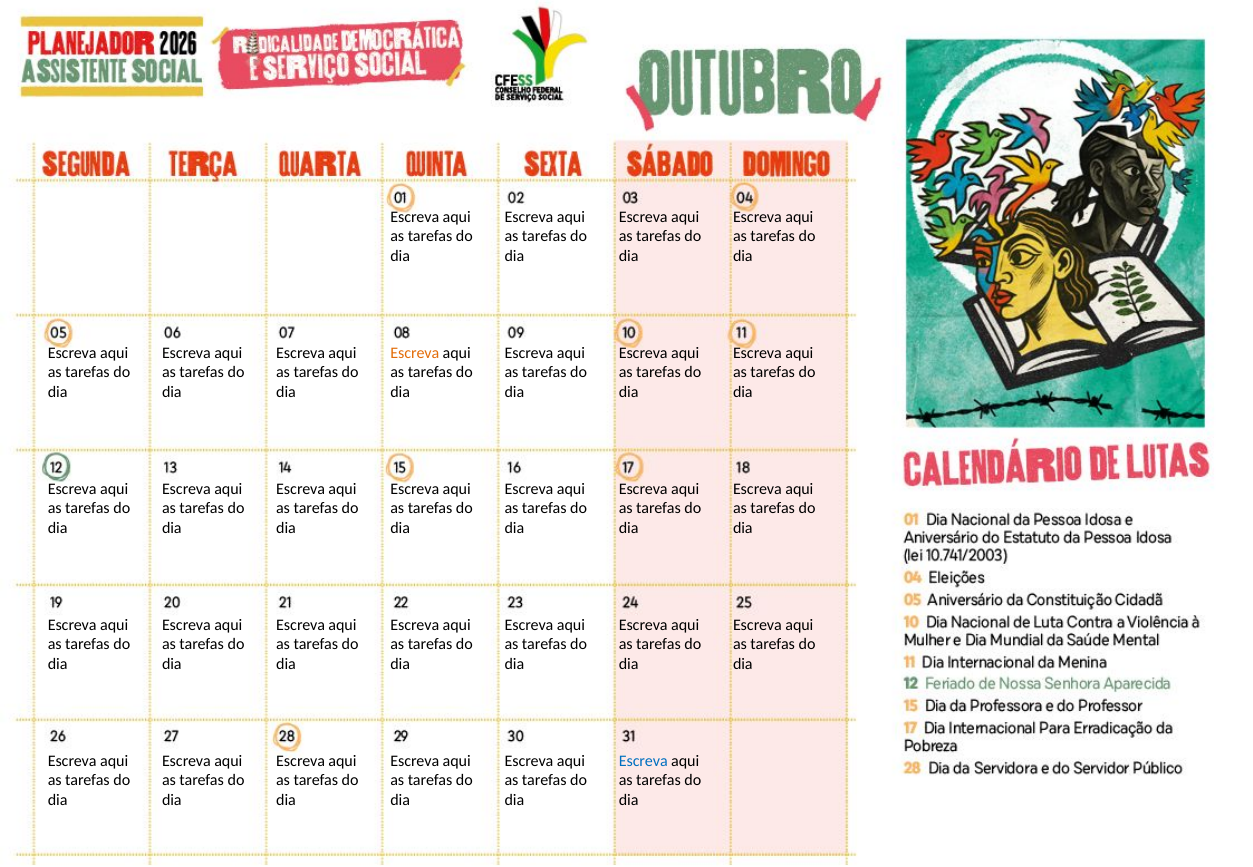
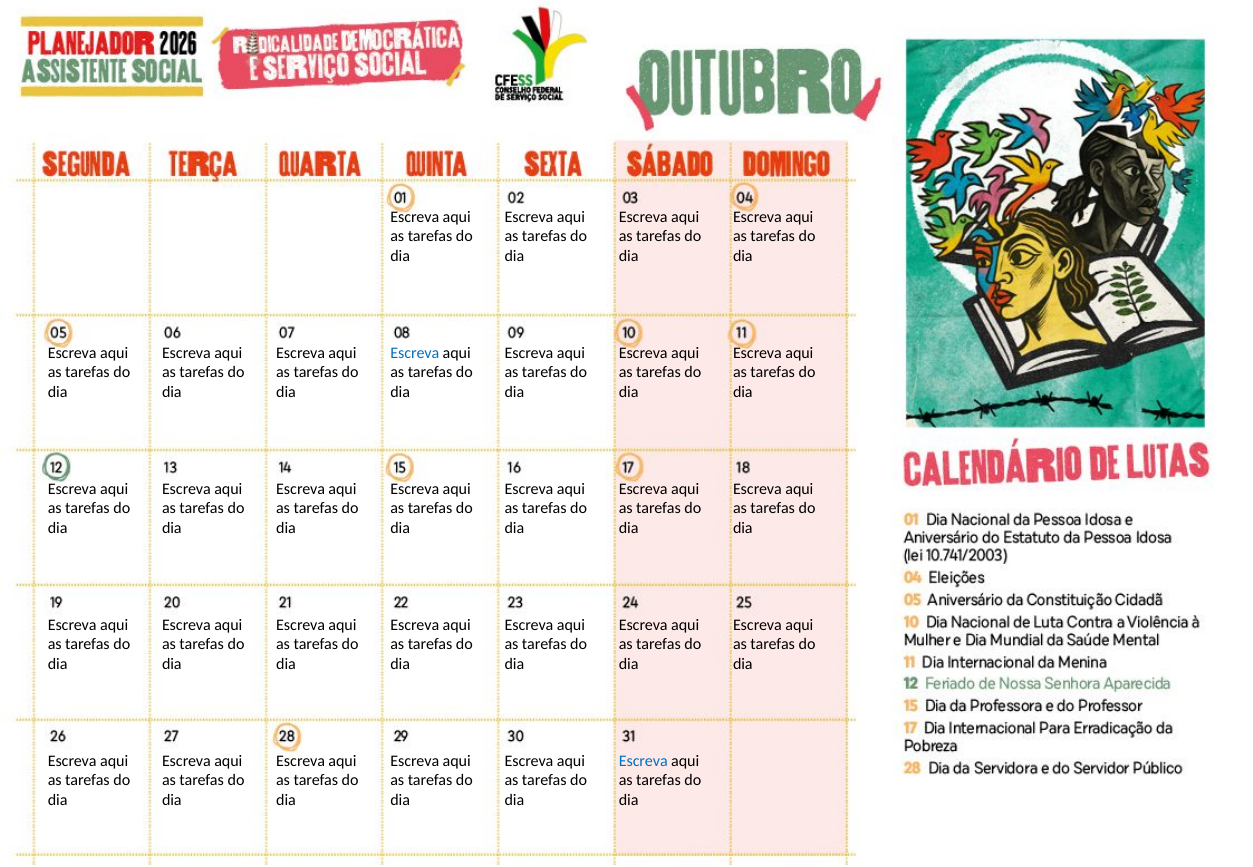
Escreva at (415, 353) colour: orange -> blue
